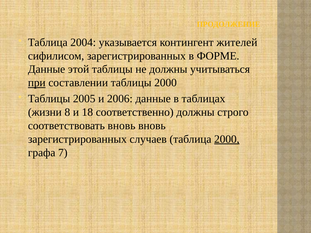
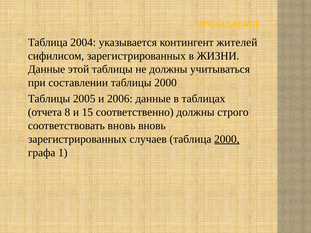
ФОРМЕ: ФОРМЕ -> ЖИЗНИ
при underline: present -> none
жизни: жизни -> отчета
18: 18 -> 15
7: 7 -> 1
